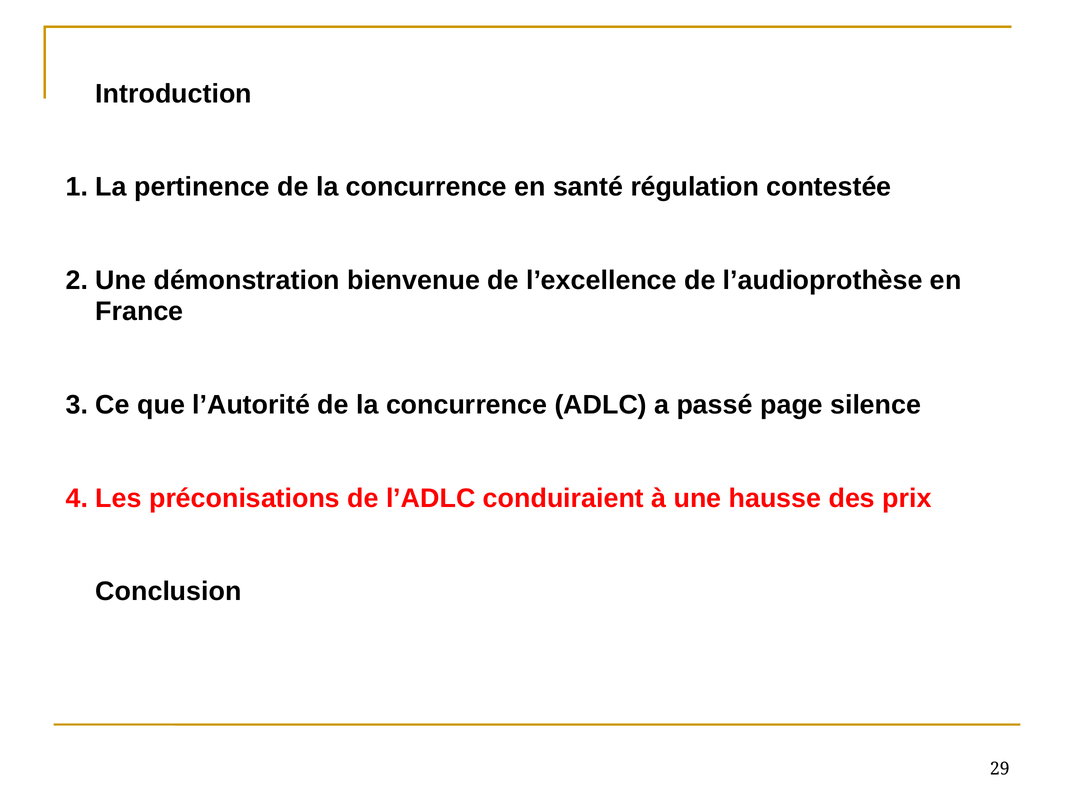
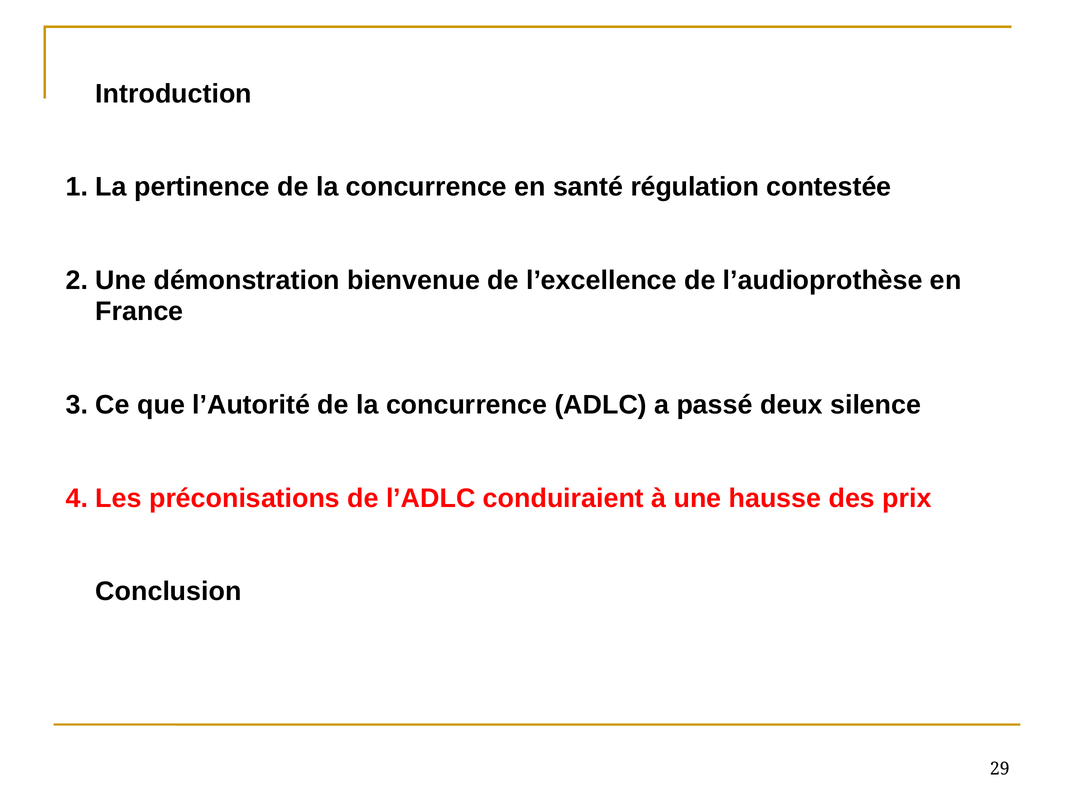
page: page -> deux
